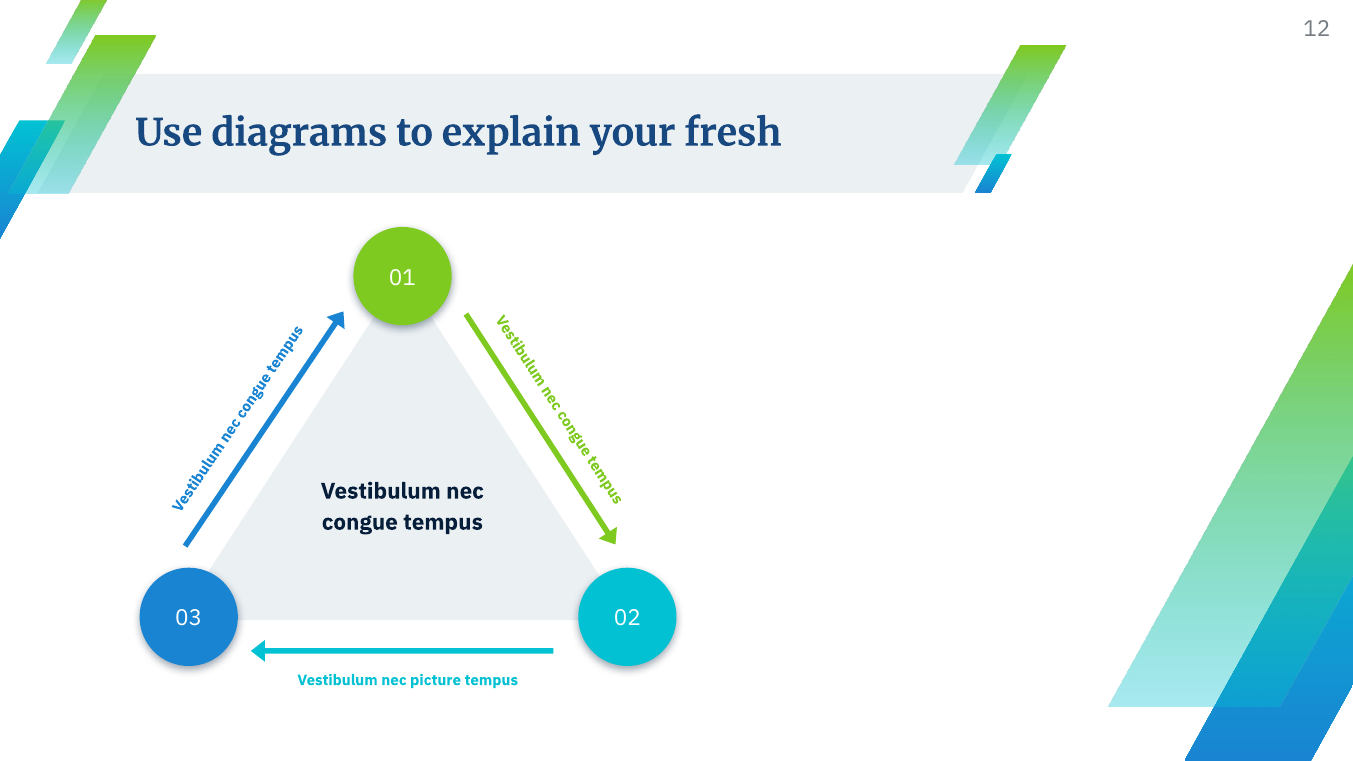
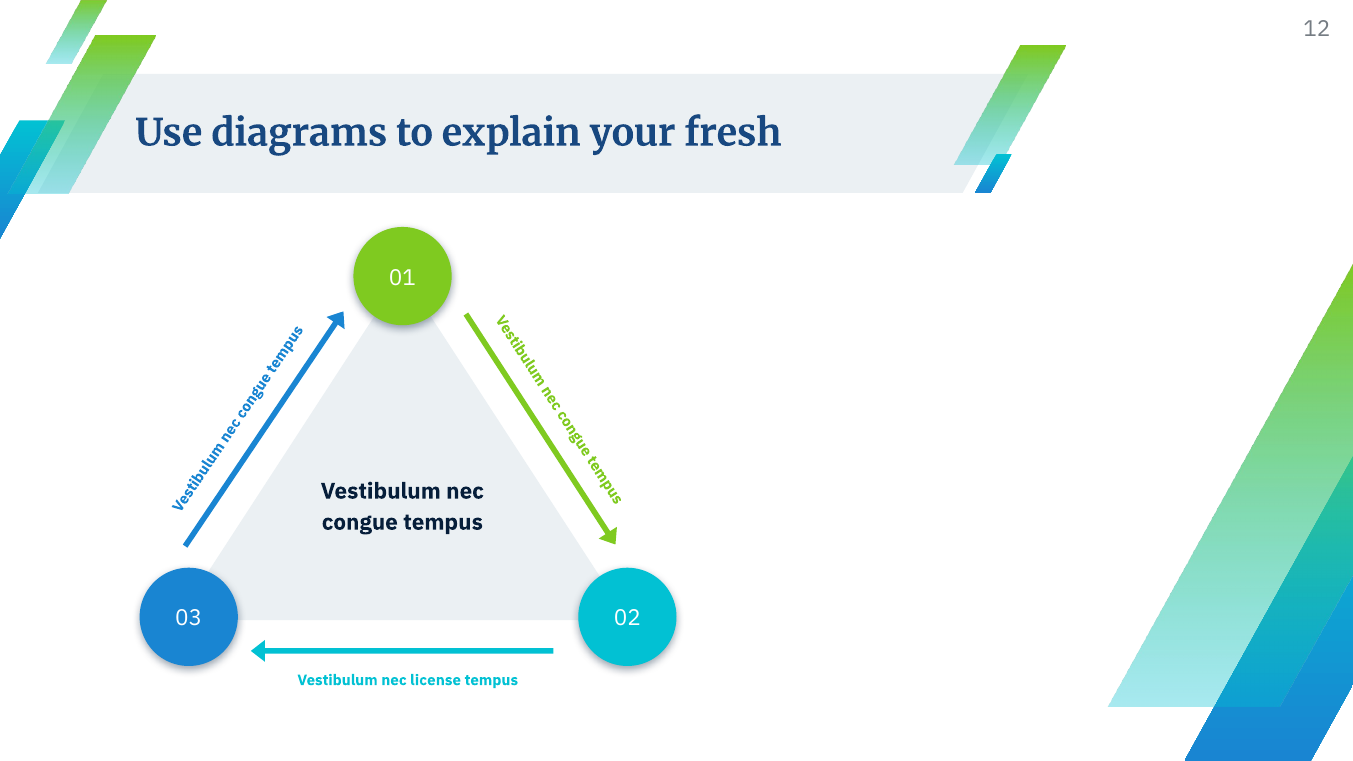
picture: picture -> license
